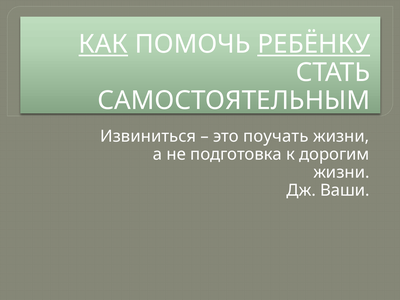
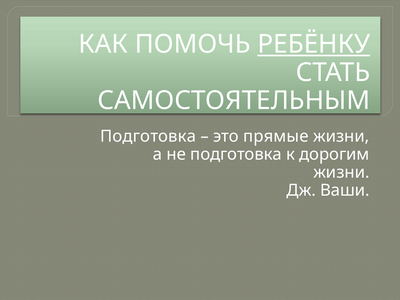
КАК underline: present -> none
Извиниться at (148, 136): Извиниться -> Подготовка
поучать: поучать -> прямые
